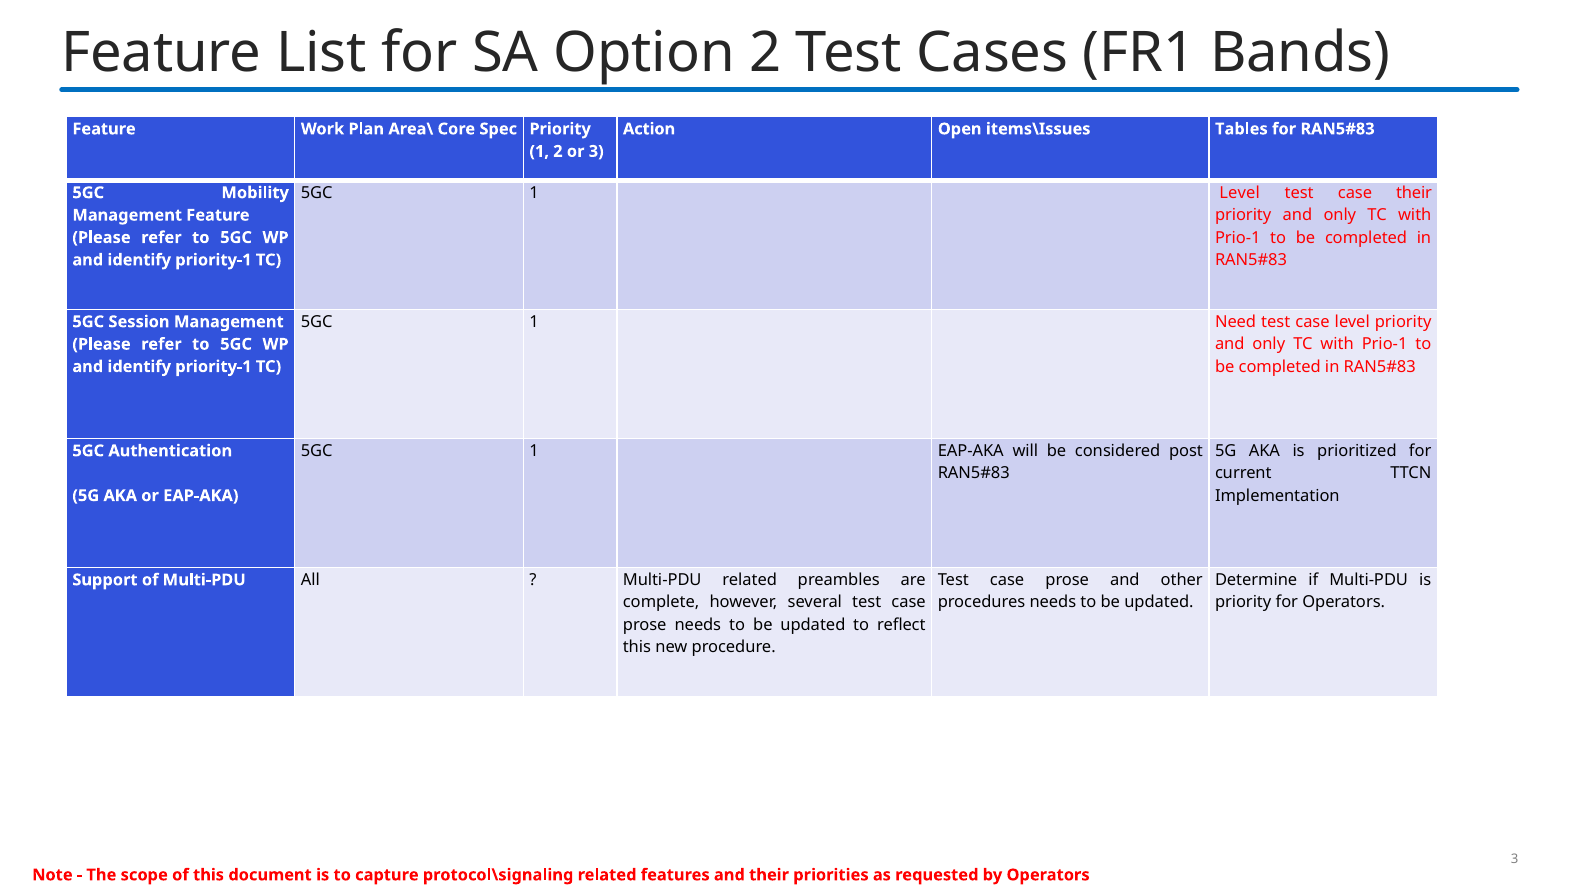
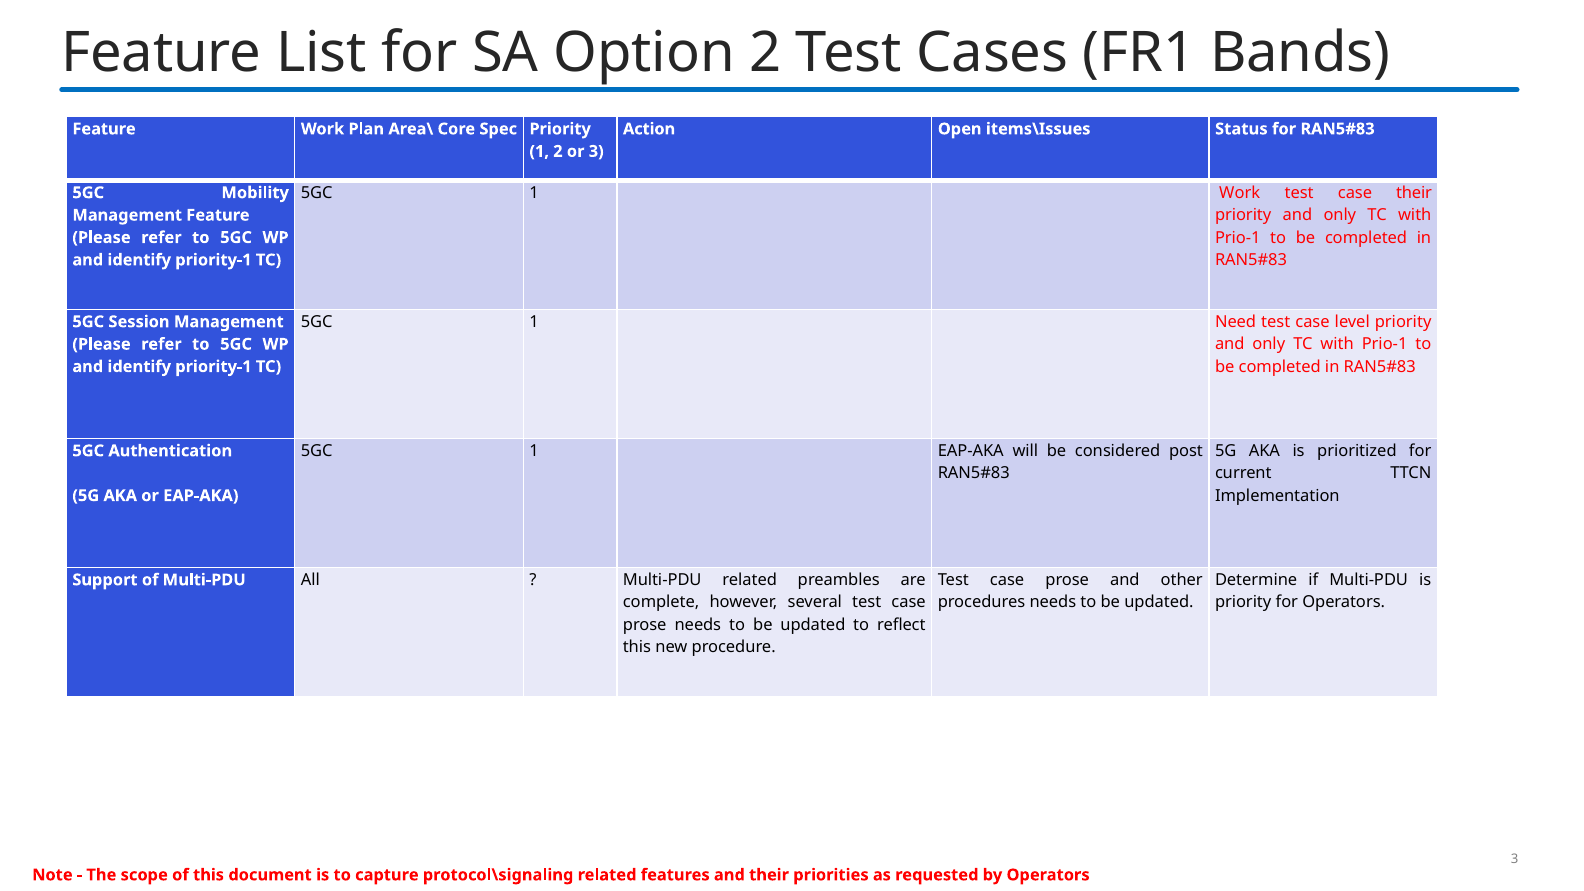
Tables: Tables -> Status
1 Level: Level -> Work
